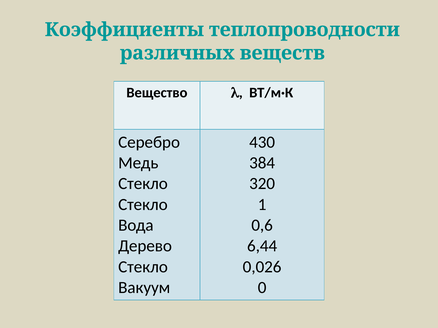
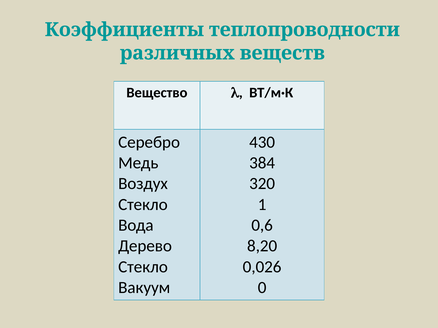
Стекло at (143, 184): Стекло -> Воздух
6,44: 6,44 -> 8,20
